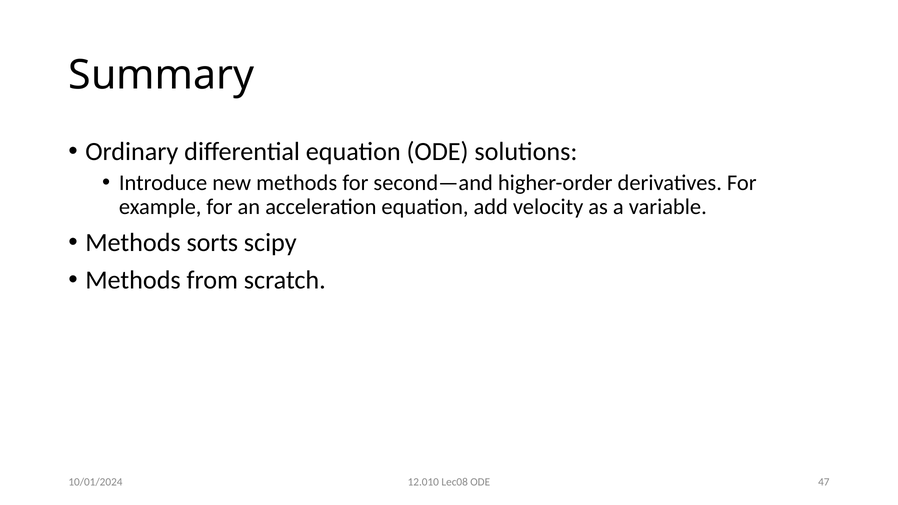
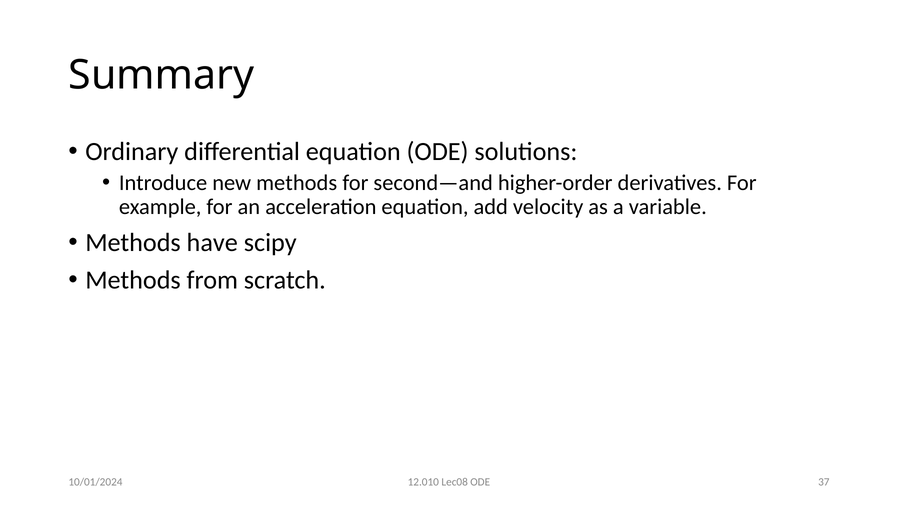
sorts: sorts -> have
47: 47 -> 37
